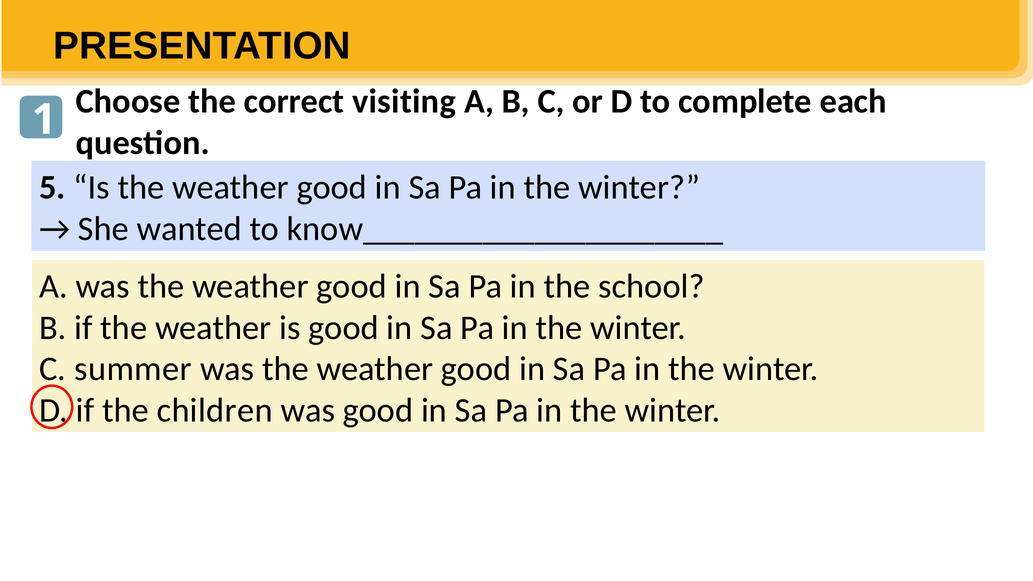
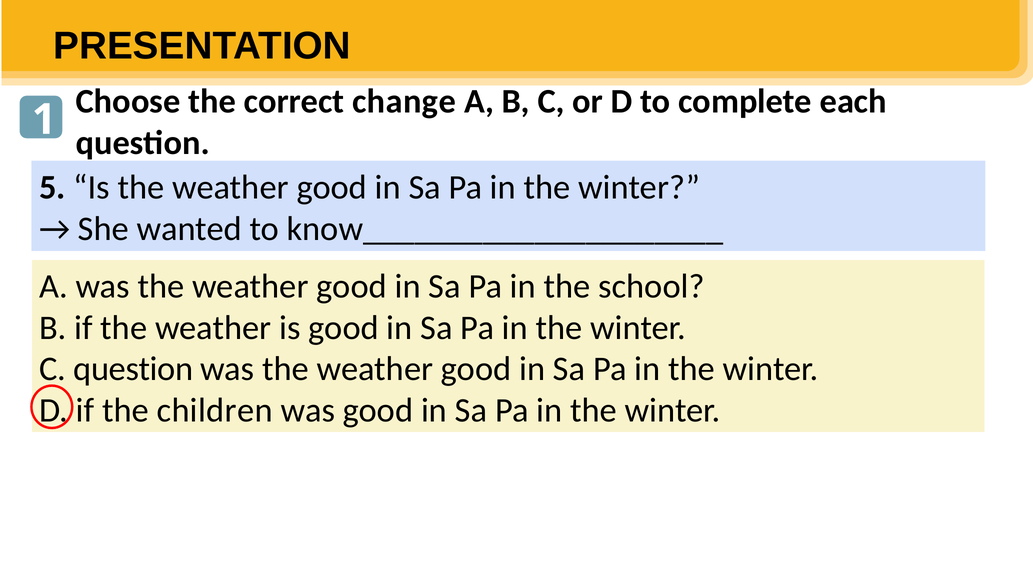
visiting: visiting -> change
C summer: summer -> question
